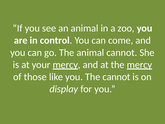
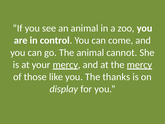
The cannot: cannot -> thanks
